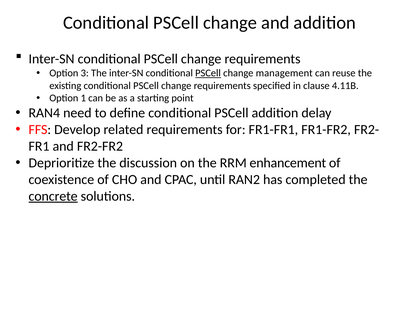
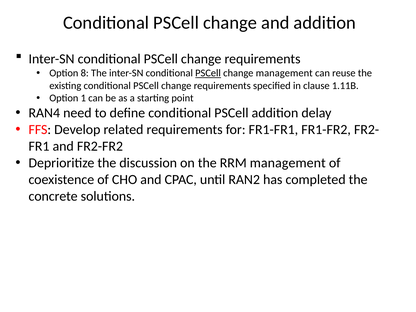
3: 3 -> 8
4.11B: 4.11B -> 1.11B
RRM enhancement: enhancement -> management
concrete underline: present -> none
